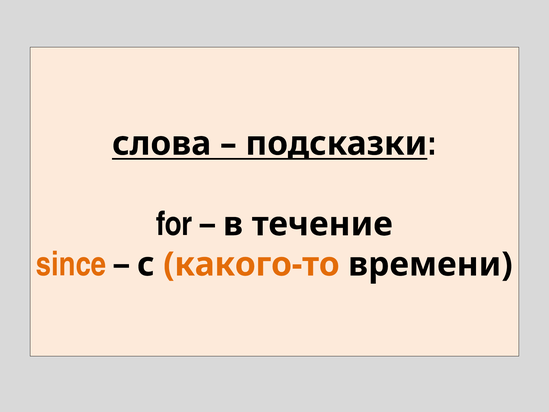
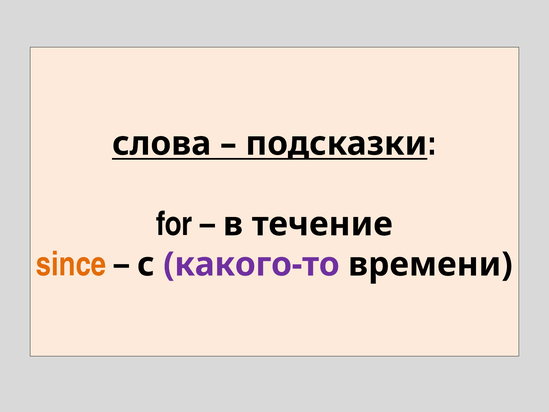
какого-то colour: orange -> purple
